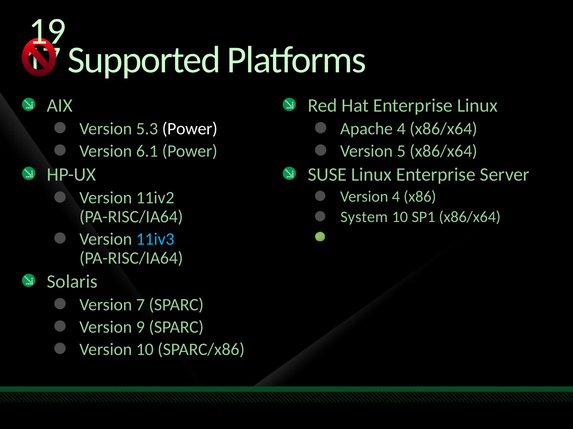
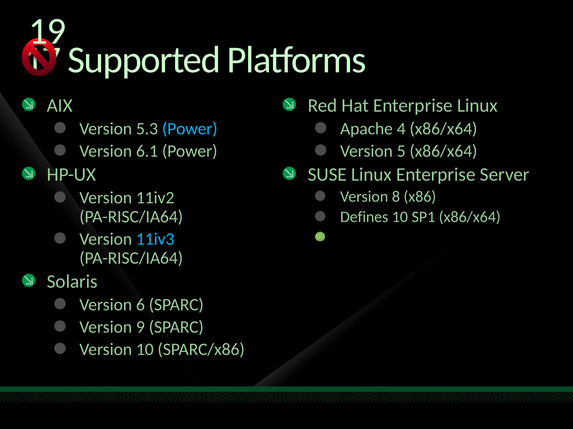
Power at (190, 129) colour: white -> light blue
Version 4: 4 -> 8
System: System -> Defines
7: 7 -> 6
